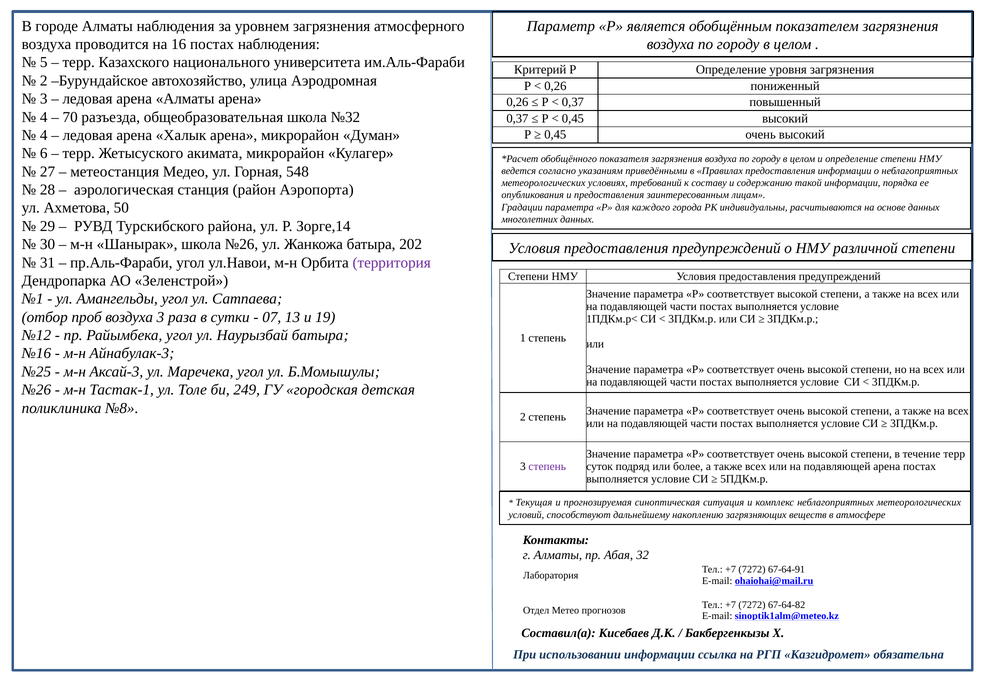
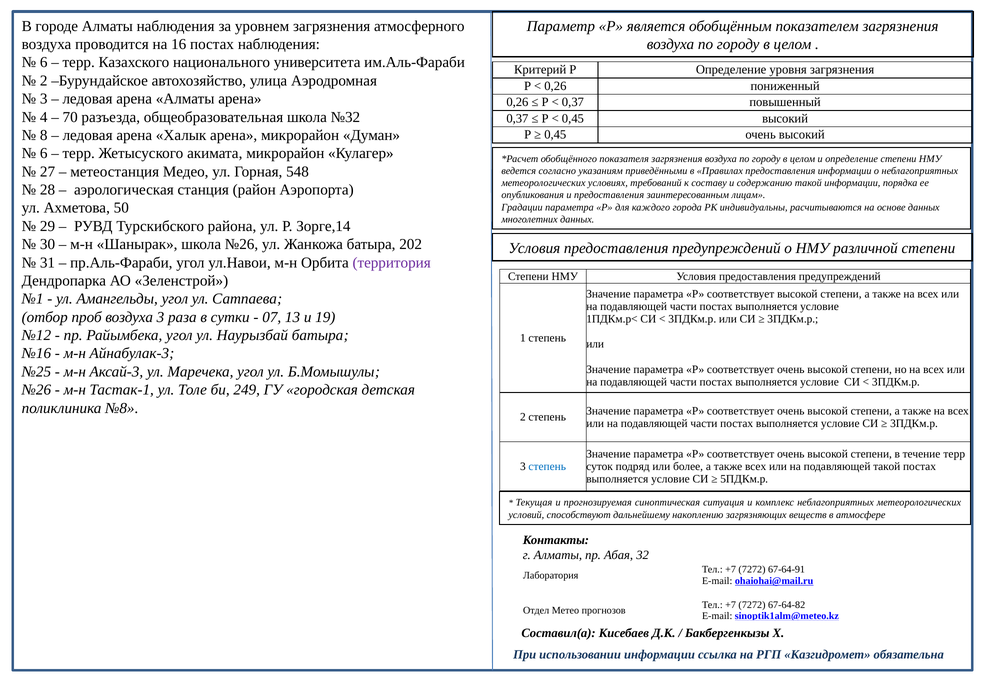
5 at (44, 62): 5 -> 6
4 at (44, 135): 4 -> 8
степень at (547, 466) colour: purple -> blue
подавляющей арена: арена -> такой
